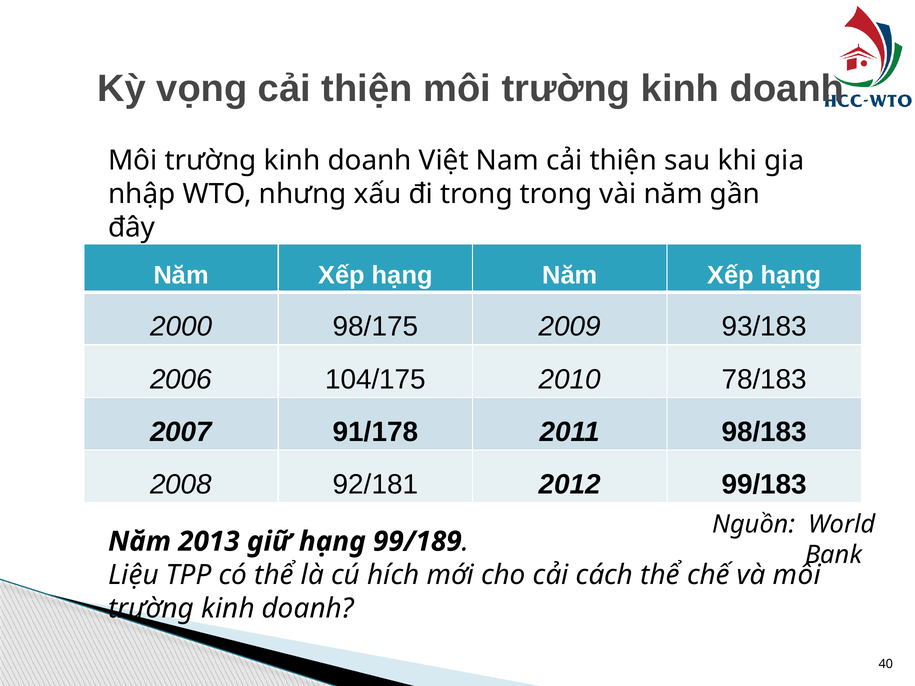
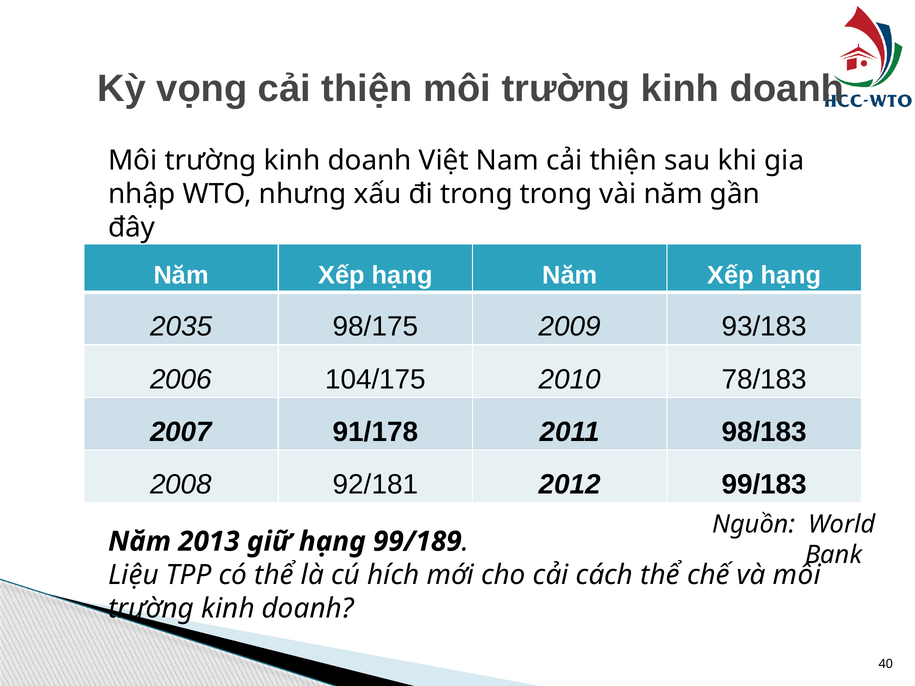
2000: 2000 -> 2035
